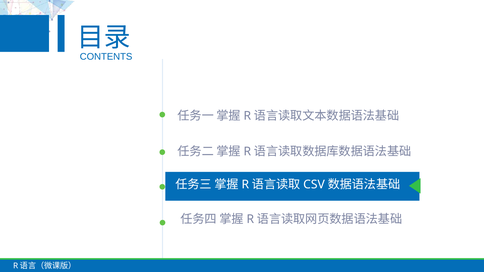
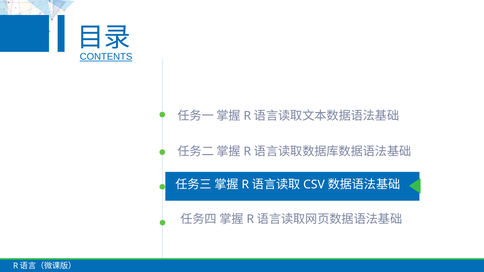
CONTENTS underline: none -> present
